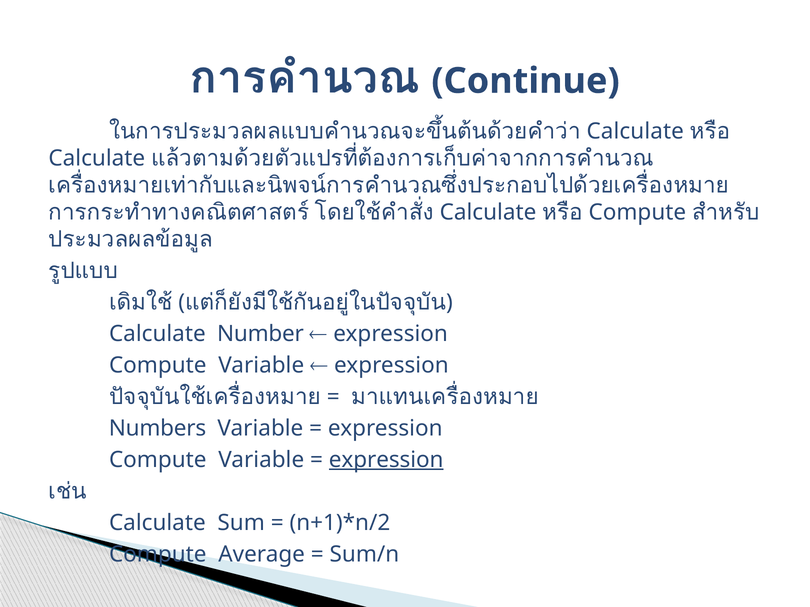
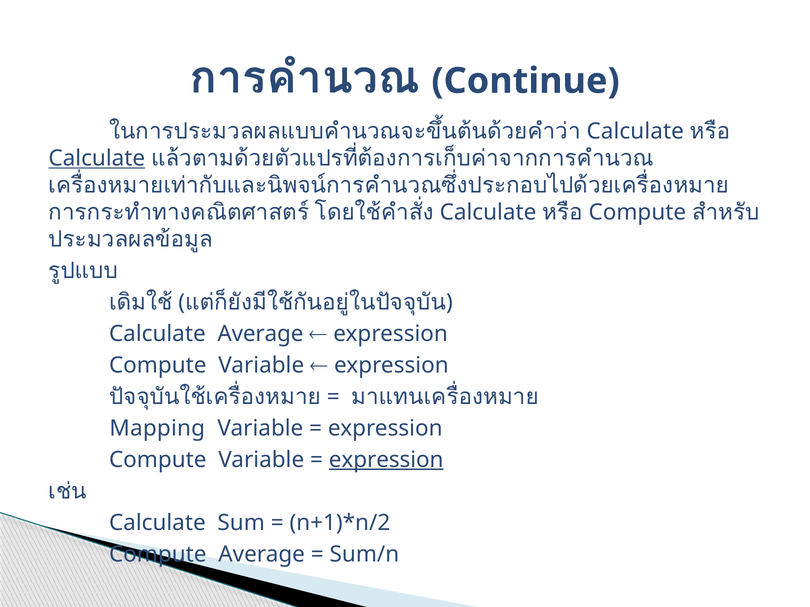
Calculate at (97, 158) underline: none -> present
Calculate Number: Number -> Average
Numbers: Numbers -> Mapping
